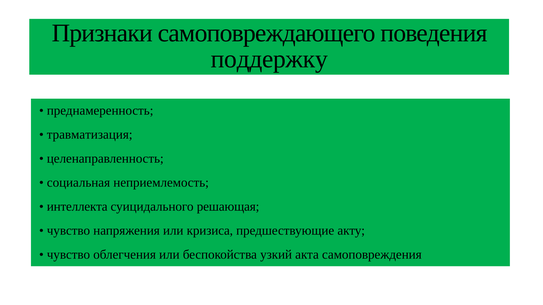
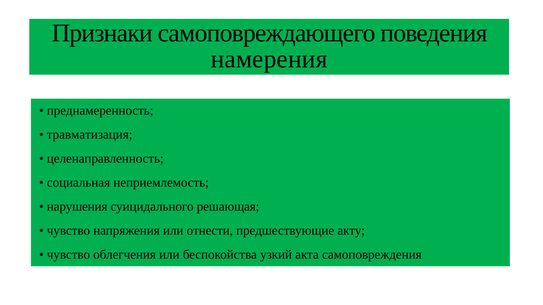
поддержку: поддержку -> намерения
интеллекта: интеллекта -> нарушения
кризиса: кризиса -> отнести
